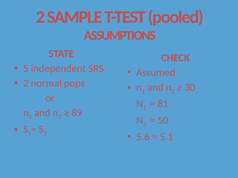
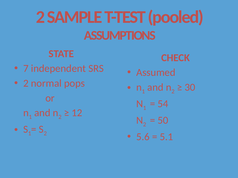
5: 5 -> 7
81: 81 -> 54
89: 89 -> 12
